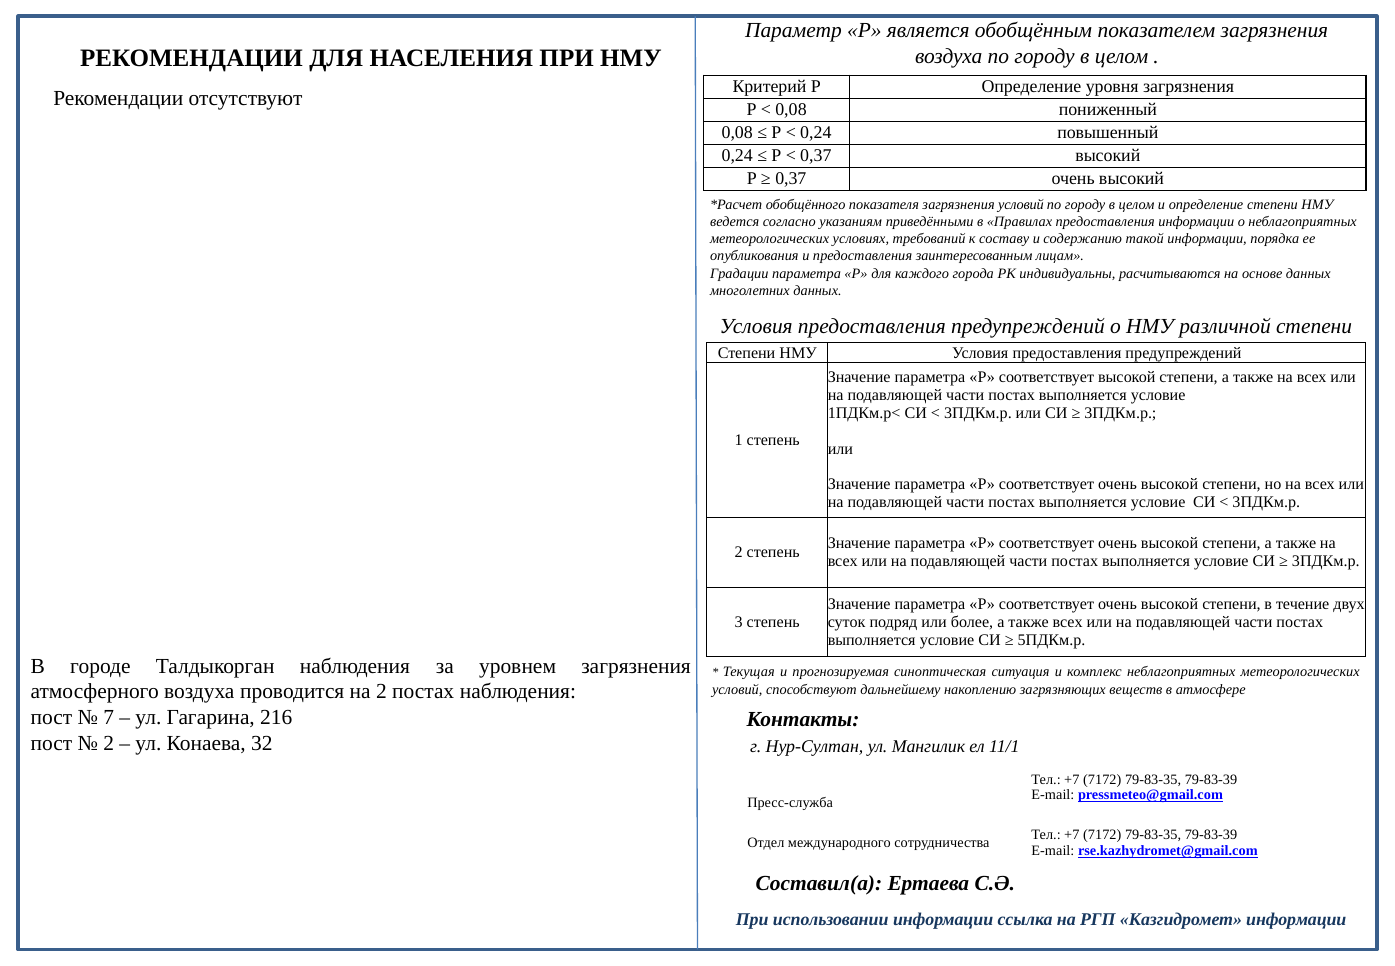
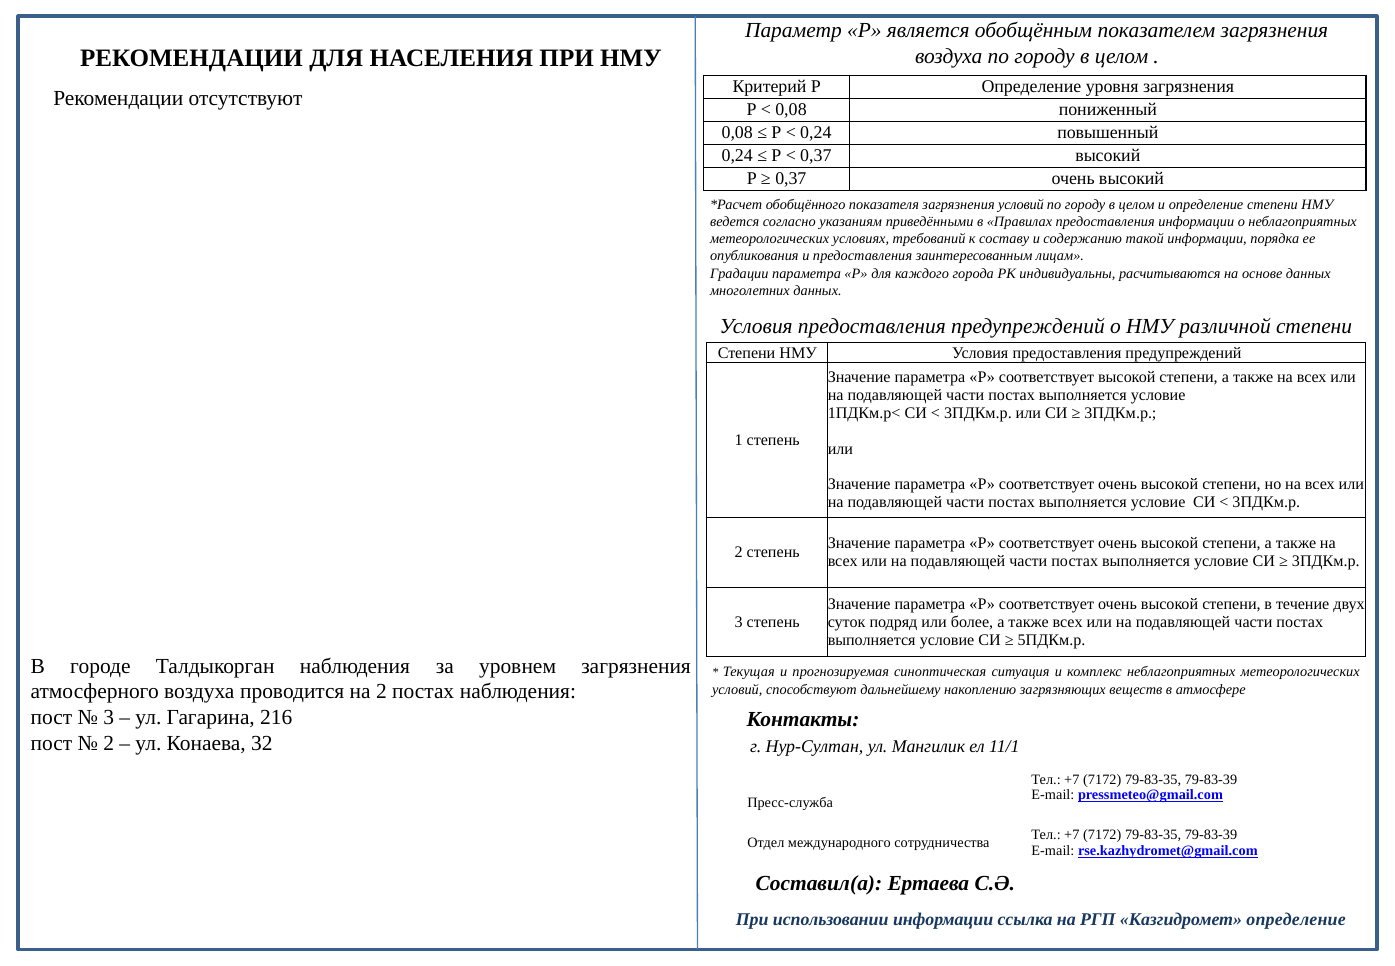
7 at (109, 717): 7 -> 3
Казгидромет информации: информации -> определение
